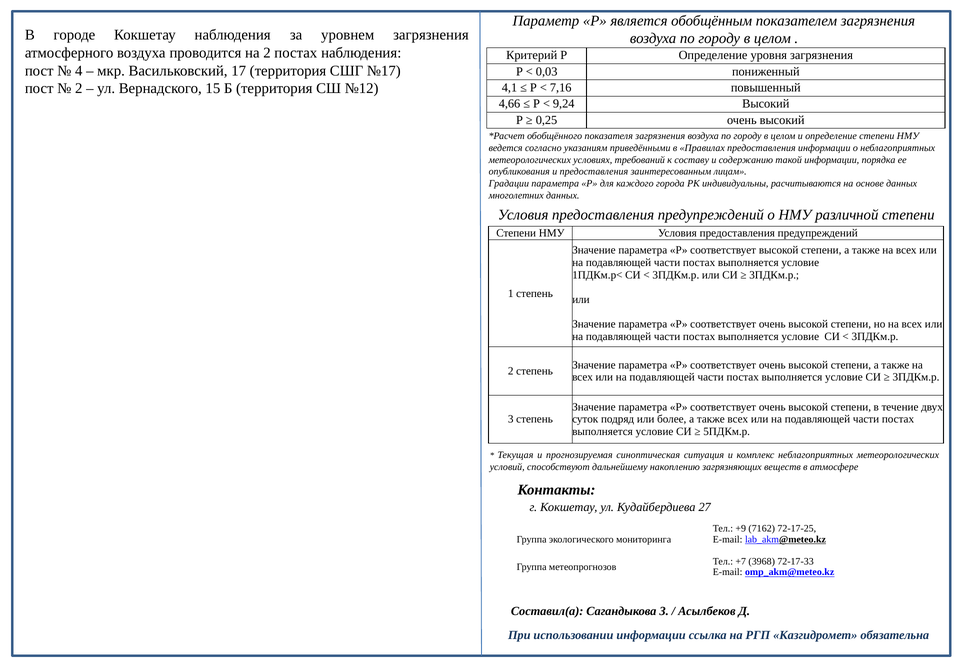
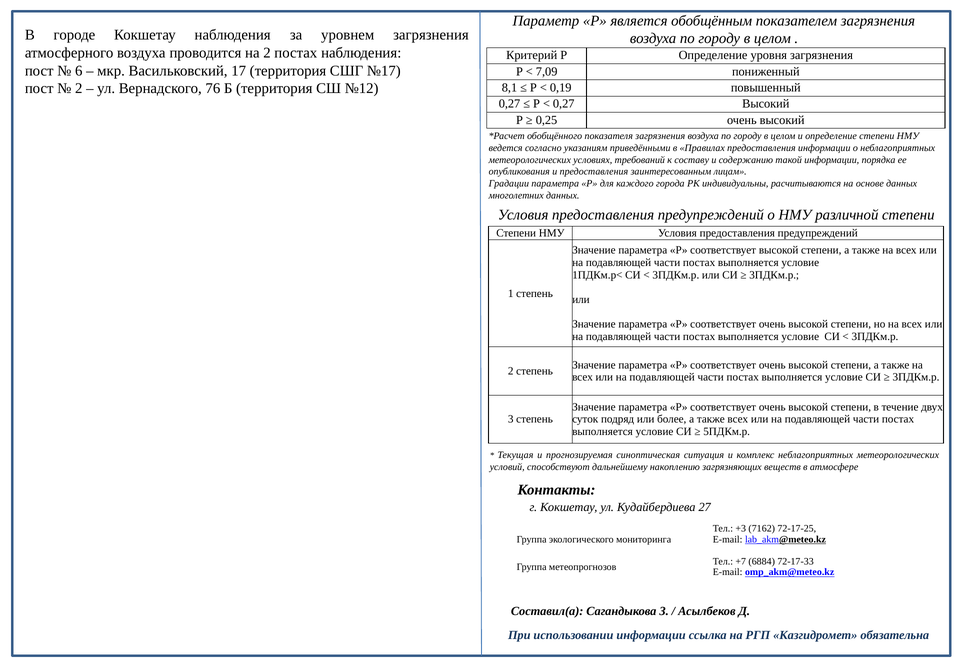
4: 4 -> 6
0,03: 0,03 -> 7,09
15: 15 -> 76
4,1: 4,1 -> 8,1
7,16: 7,16 -> 0,19
4,66 at (510, 104): 4,66 -> 0,27
9,24 at (564, 104): 9,24 -> 0,27
+9: +9 -> +3
3968: 3968 -> 6884
